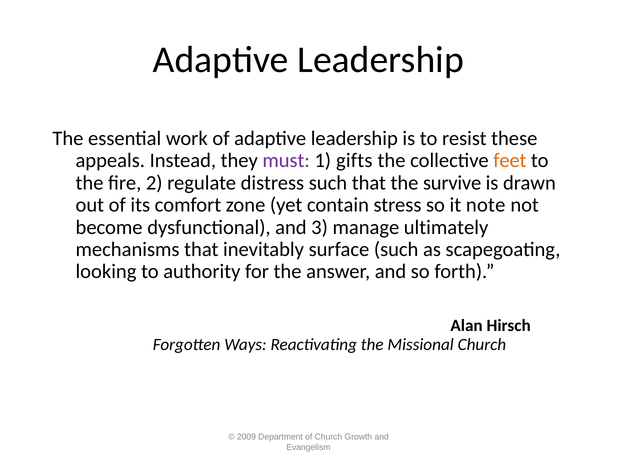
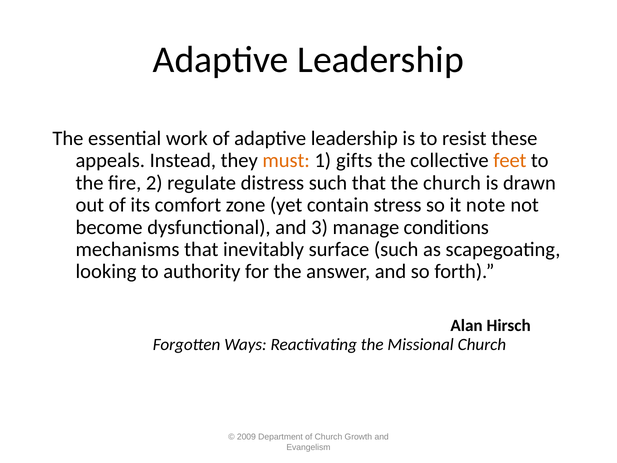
must colour: purple -> orange
the survive: survive -> church
ultimately: ultimately -> conditions
